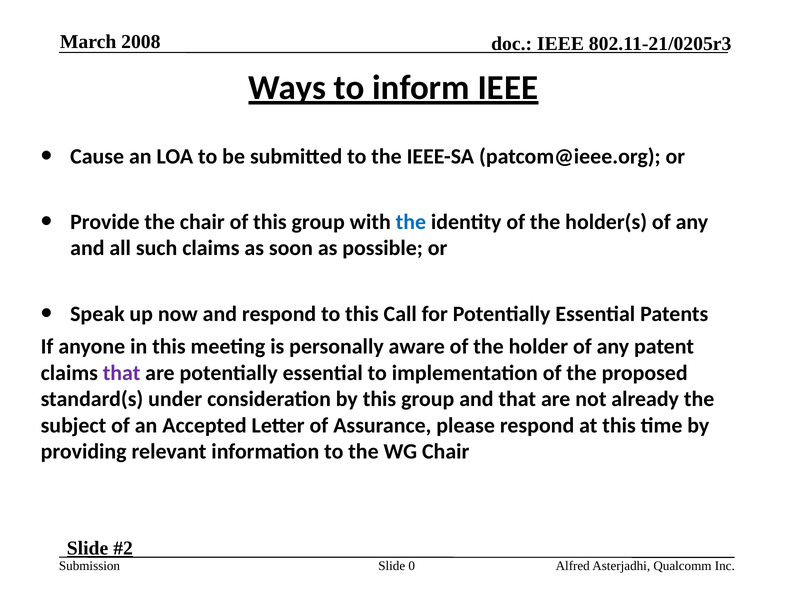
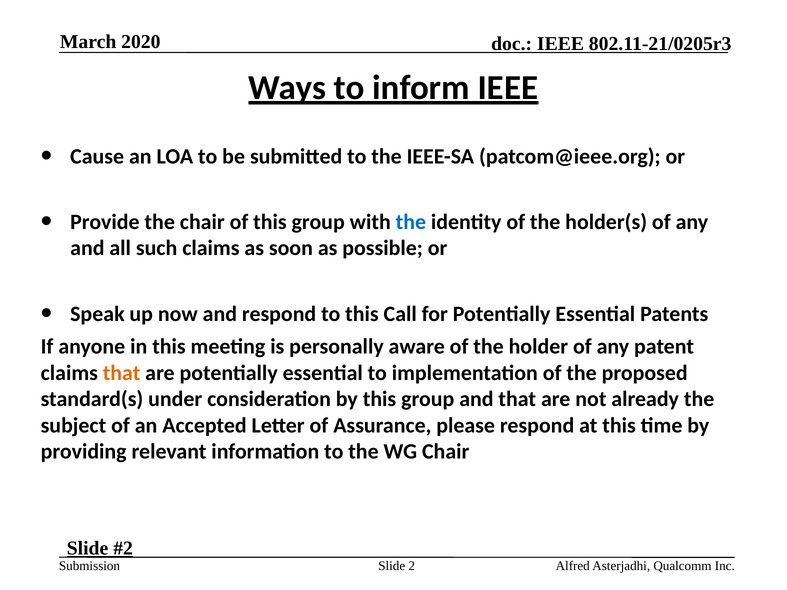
2008: 2008 -> 2020
that at (122, 373) colour: purple -> orange
0: 0 -> 2
